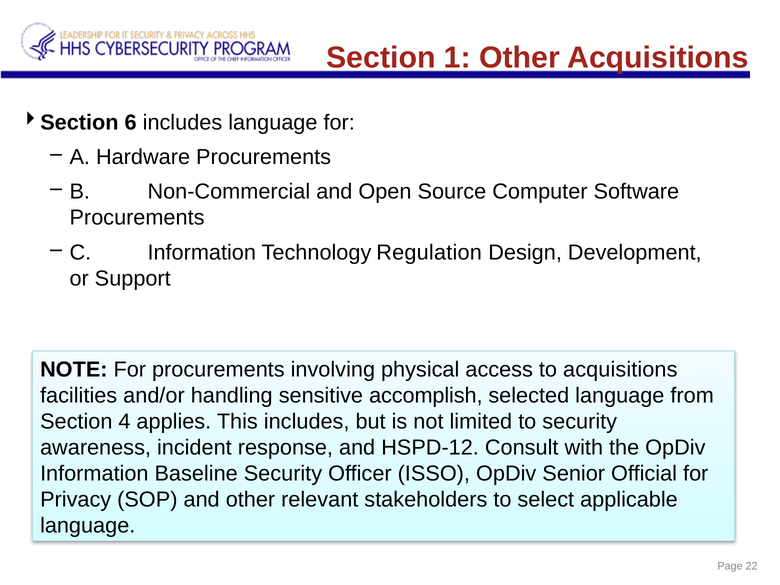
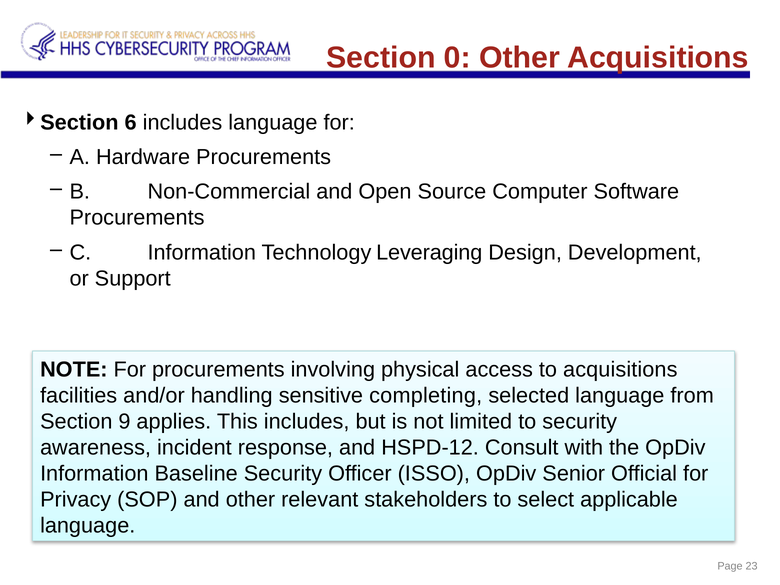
1: 1 -> 0
Regulation: Regulation -> Leveraging
accomplish: accomplish -> completing
4: 4 -> 9
22: 22 -> 23
